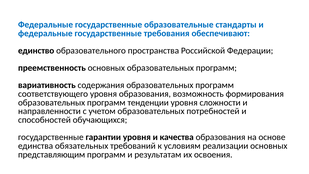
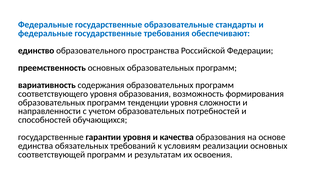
представляющим: представляющим -> соответствующей
